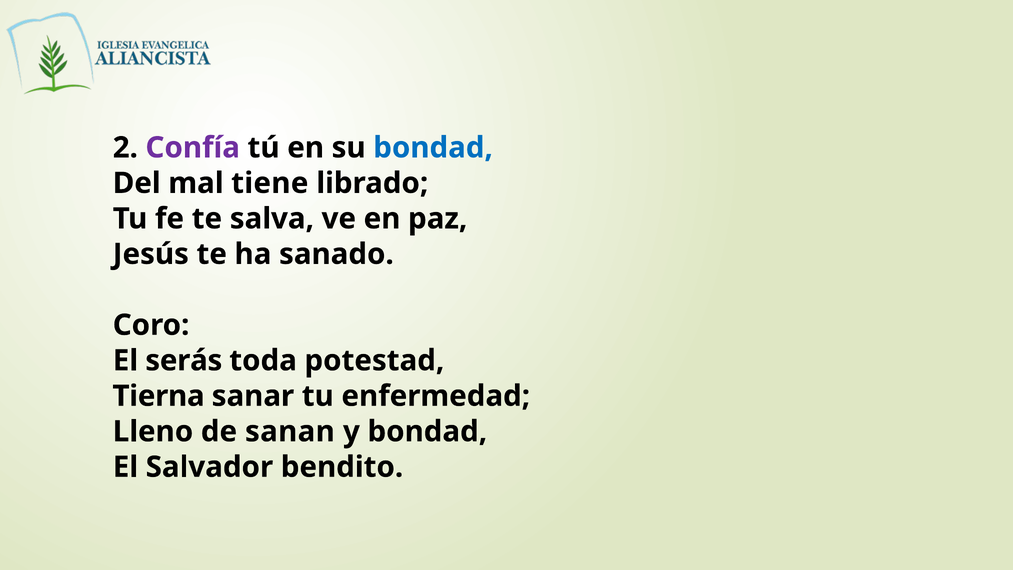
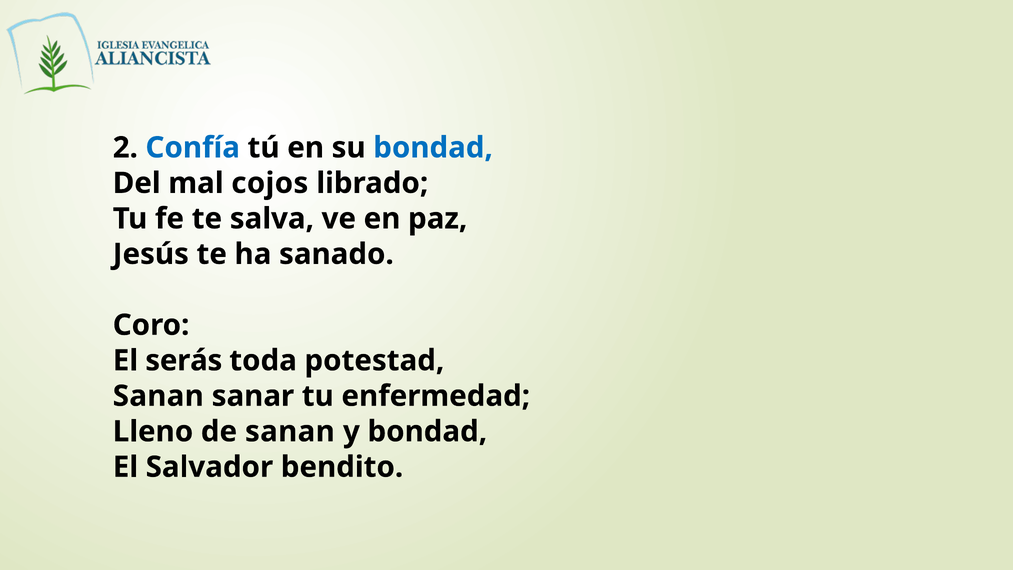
Confía colour: purple -> blue
tiene: tiene -> cojos
Tierna at (159, 396): Tierna -> Sanan
